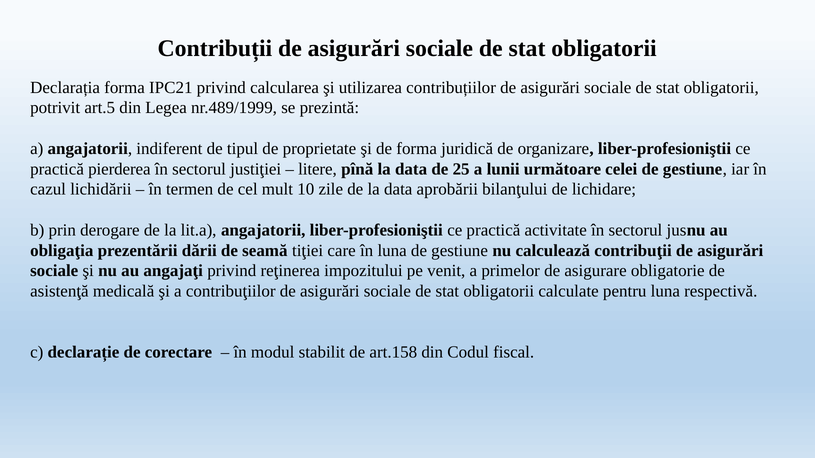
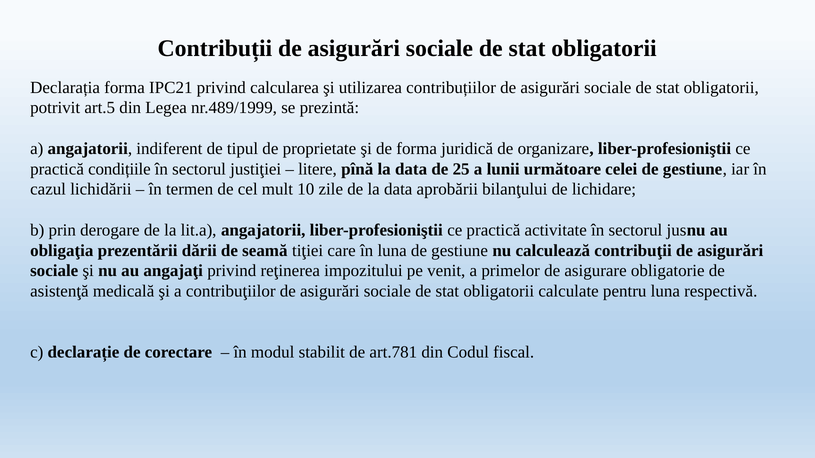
pierderea: pierderea -> condițiile
art.158: art.158 -> art.781
